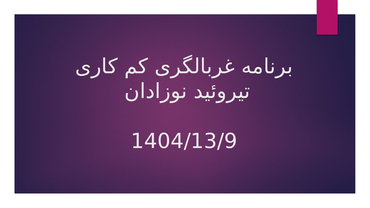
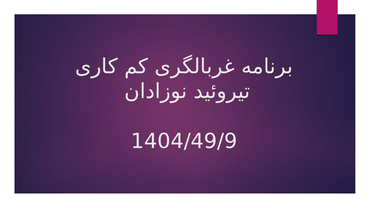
1404/13/9: 1404/13/9 -> 1404/49/9
